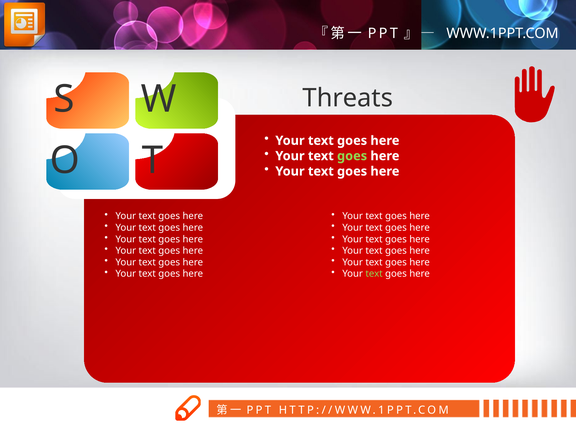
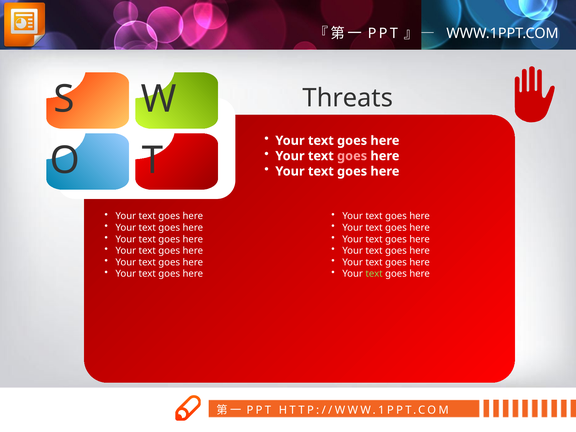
goes at (352, 156) colour: light green -> pink
